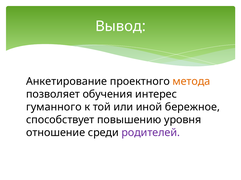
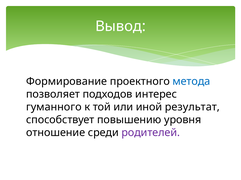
Анкетирование: Анкетирование -> Формирование
метода colour: orange -> blue
обучения: обучения -> подходов
бережное: бережное -> результат
